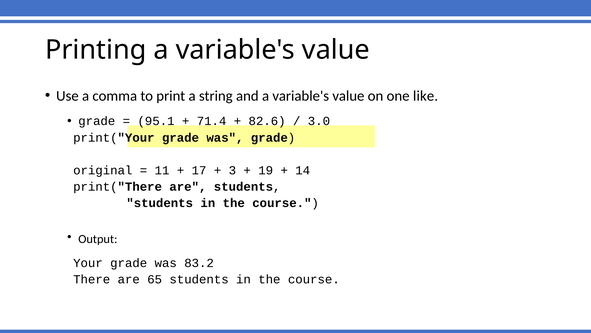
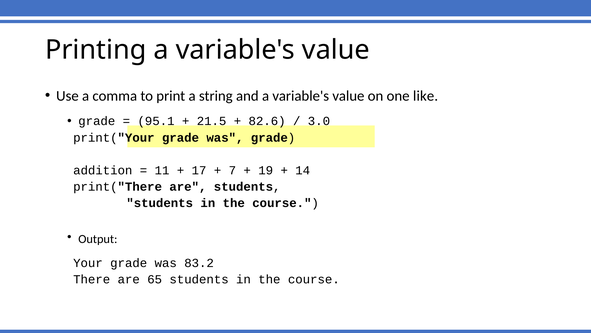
71.4: 71.4 -> 21.5
original: original -> addition
3: 3 -> 7
